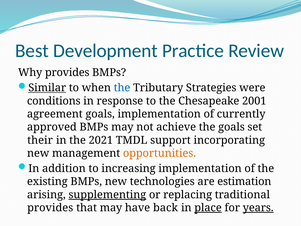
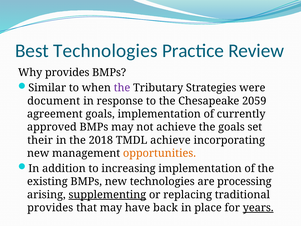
Best Development: Development -> Technologies
Similar underline: present -> none
the at (122, 88) colour: blue -> purple
conditions: conditions -> document
2001: 2001 -> 2059
2021: 2021 -> 2018
TMDL support: support -> achieve
estimation: estimation -> processing
place underline: present -> none
